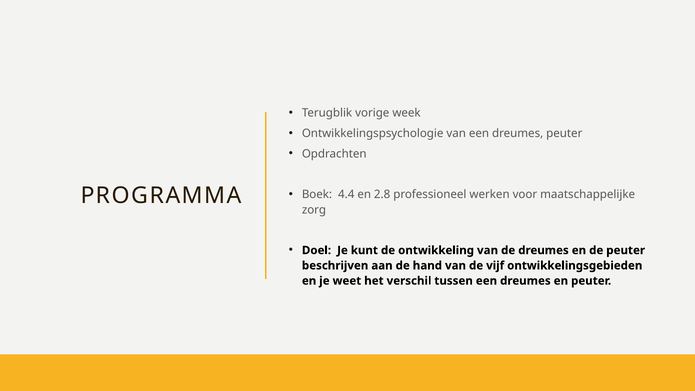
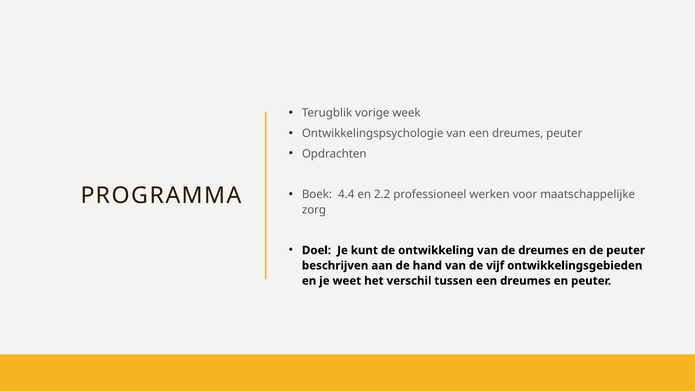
2.8: 2.8 -> 2.2
